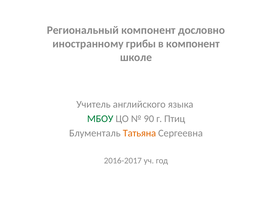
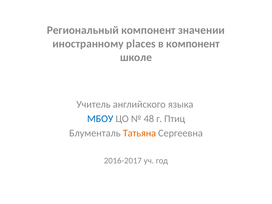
дословно: дословно -> значении
грибы: грибы -> places
МБОУ colour: green -> blue
90: 90 -> 48
